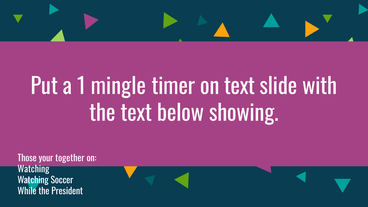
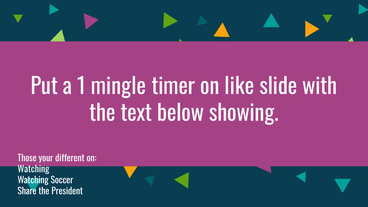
on text: text -> like
together: together -> different
While: While -> Share
